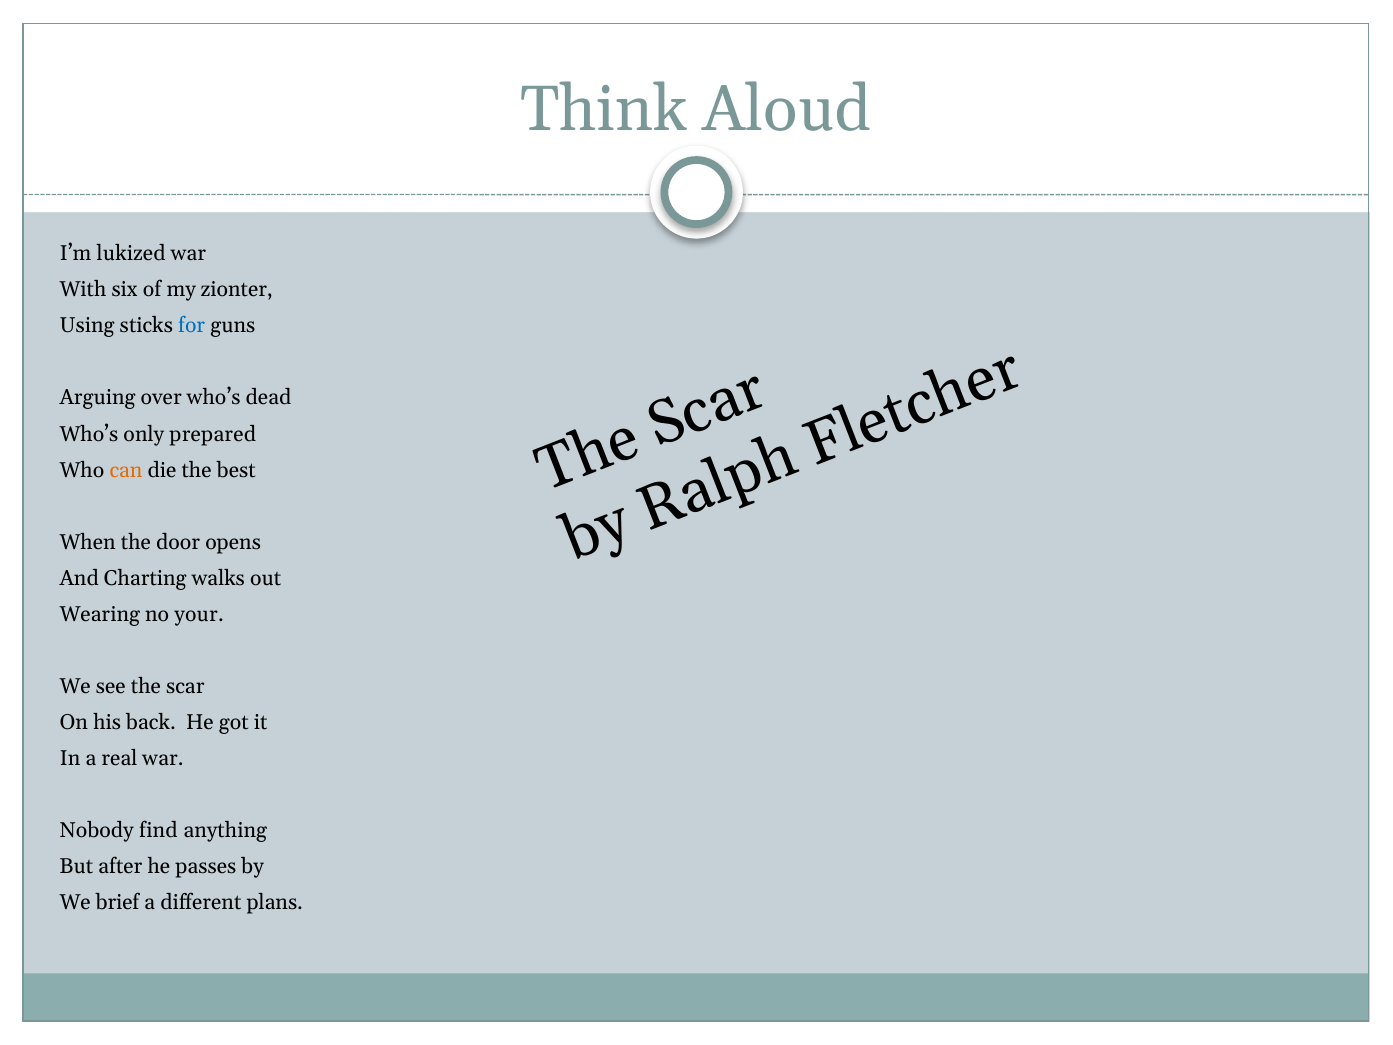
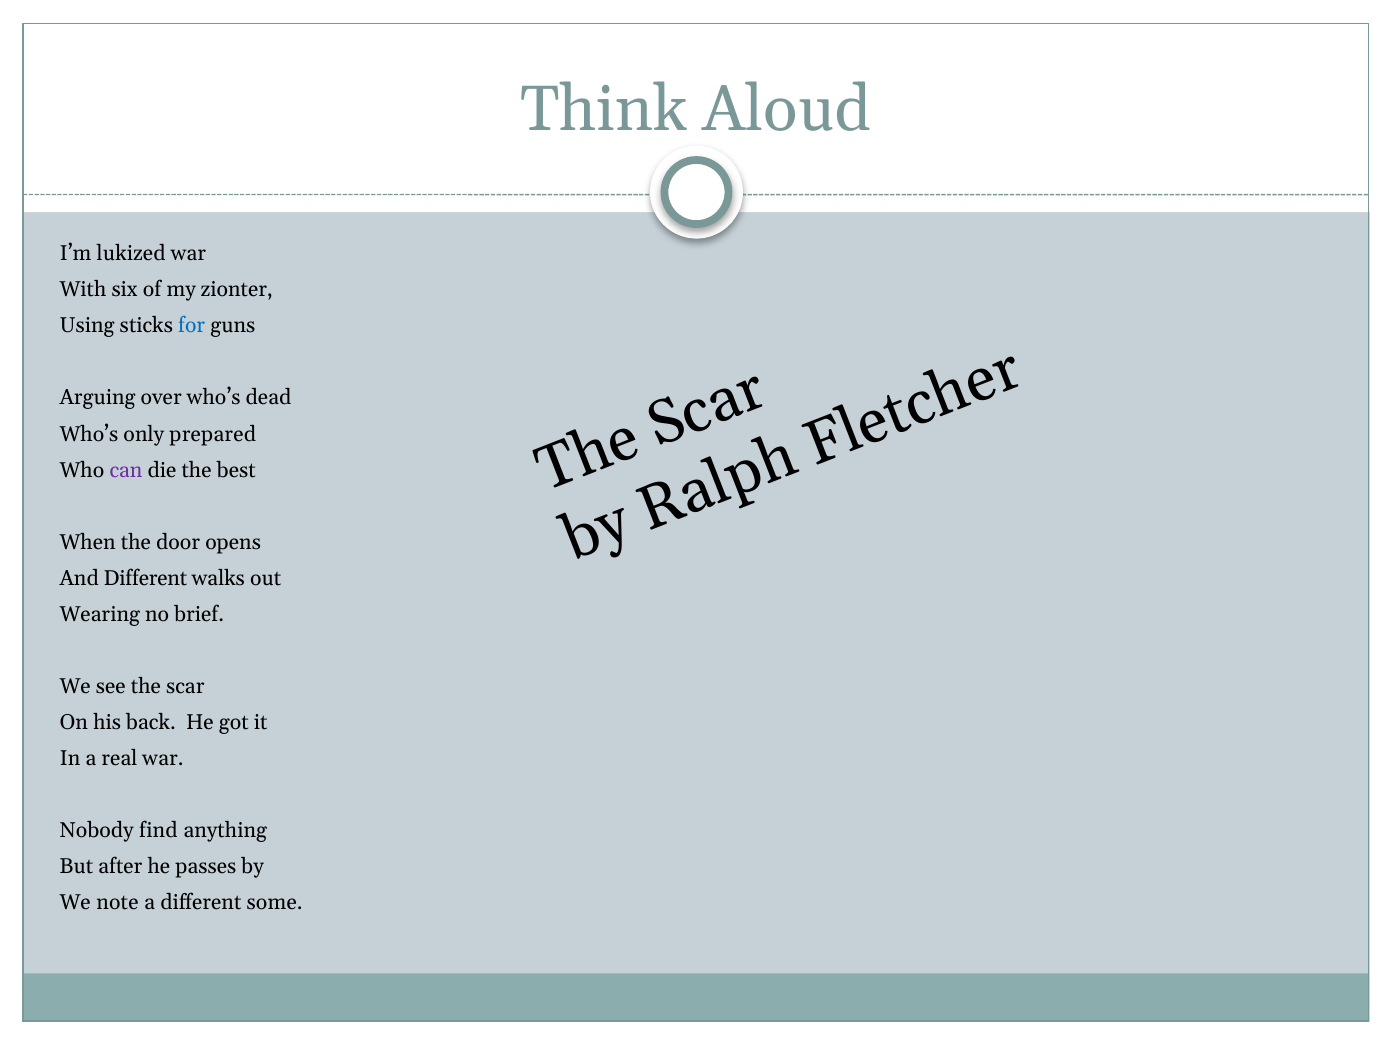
can colour: orange -> purple
And Charting: Charting -> Different
your: your -> brief
brief: brief -> note
plans: plans -> some
